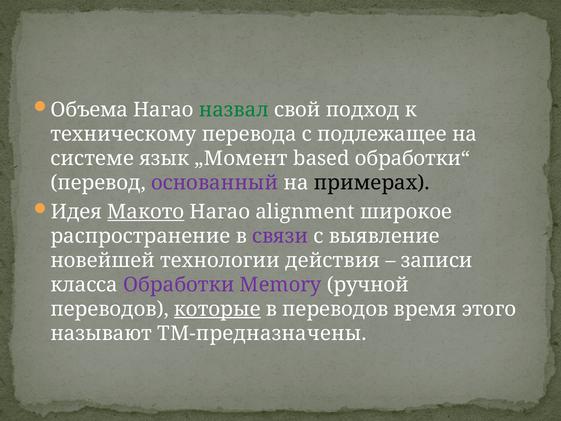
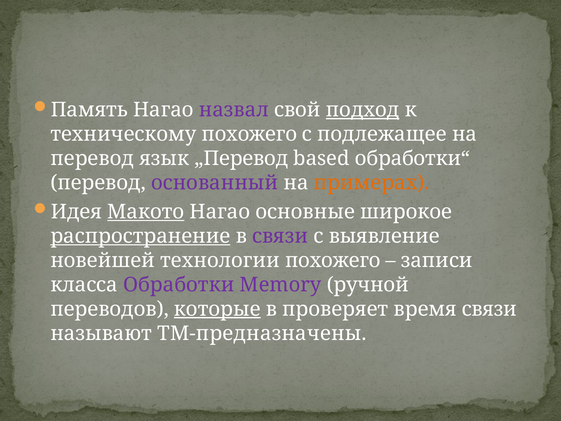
Объема: Объема -> Память
назвал colour: green -> purple
подход underline: none -> present
техническому перевода: перевода -> похожего
системе at (92, 158): системе -> перевод
„Момент: „Момент -> „Перевод
примерах colour: black -> orange
alignment: alignment -> основные
распространение underline: none -> present
технологии действия: действия -> похожего
в переводов: переводов -> проверяет
время этого: этого -> связи
